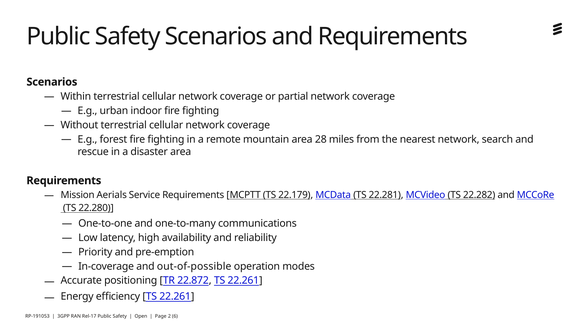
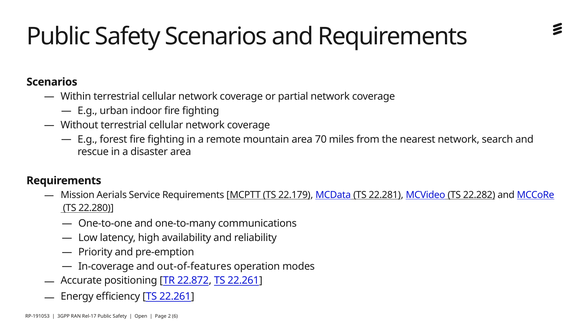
28: 28 -> 70
out-of-possible: out-of-possible -> out-of-features
